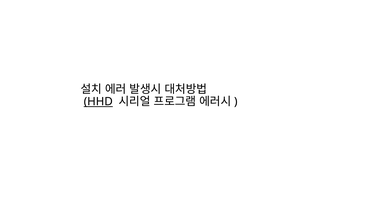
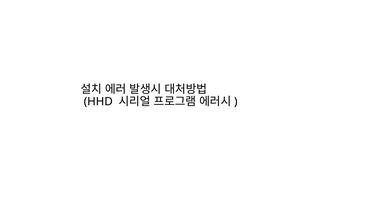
HHD underline: present -> none
